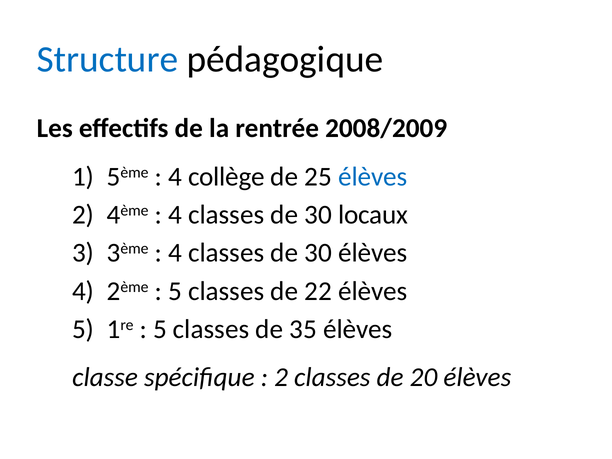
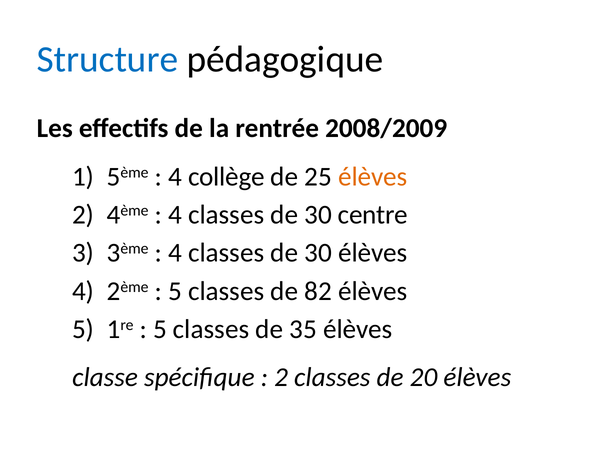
élèves at (373, 177) colour: blue -> orange
locaux: locaux -> centre
22: 22 -> 82
